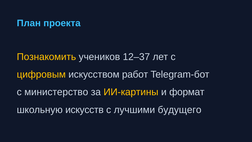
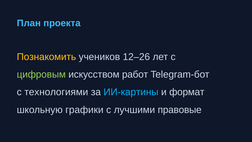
12–37: 12–37 -> 12–26
цифровым colour: yellow -> light green
министерство: министерство -> технологиями
ИИ-картины colour: yellow -> light blue
искусств: искусств -> графики
будущего: будущего -> правовые
